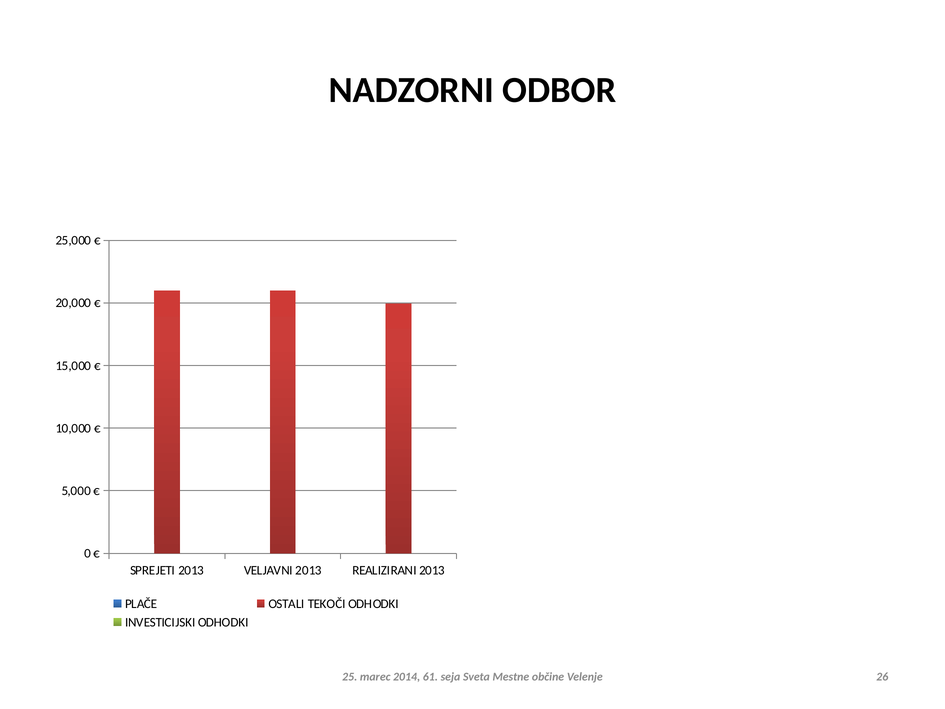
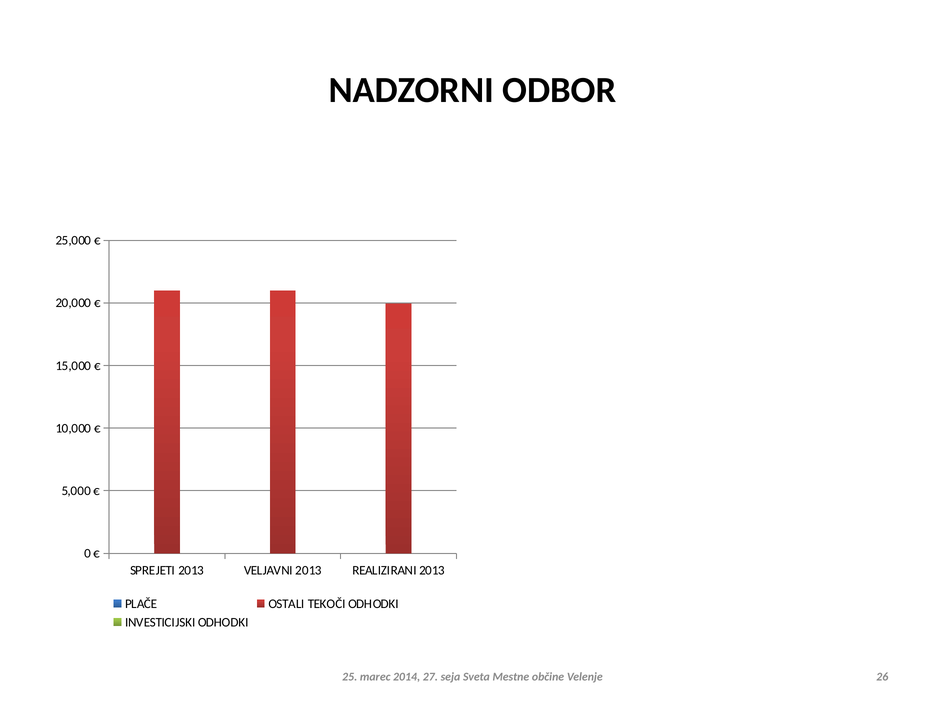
61: 61 -> 27
